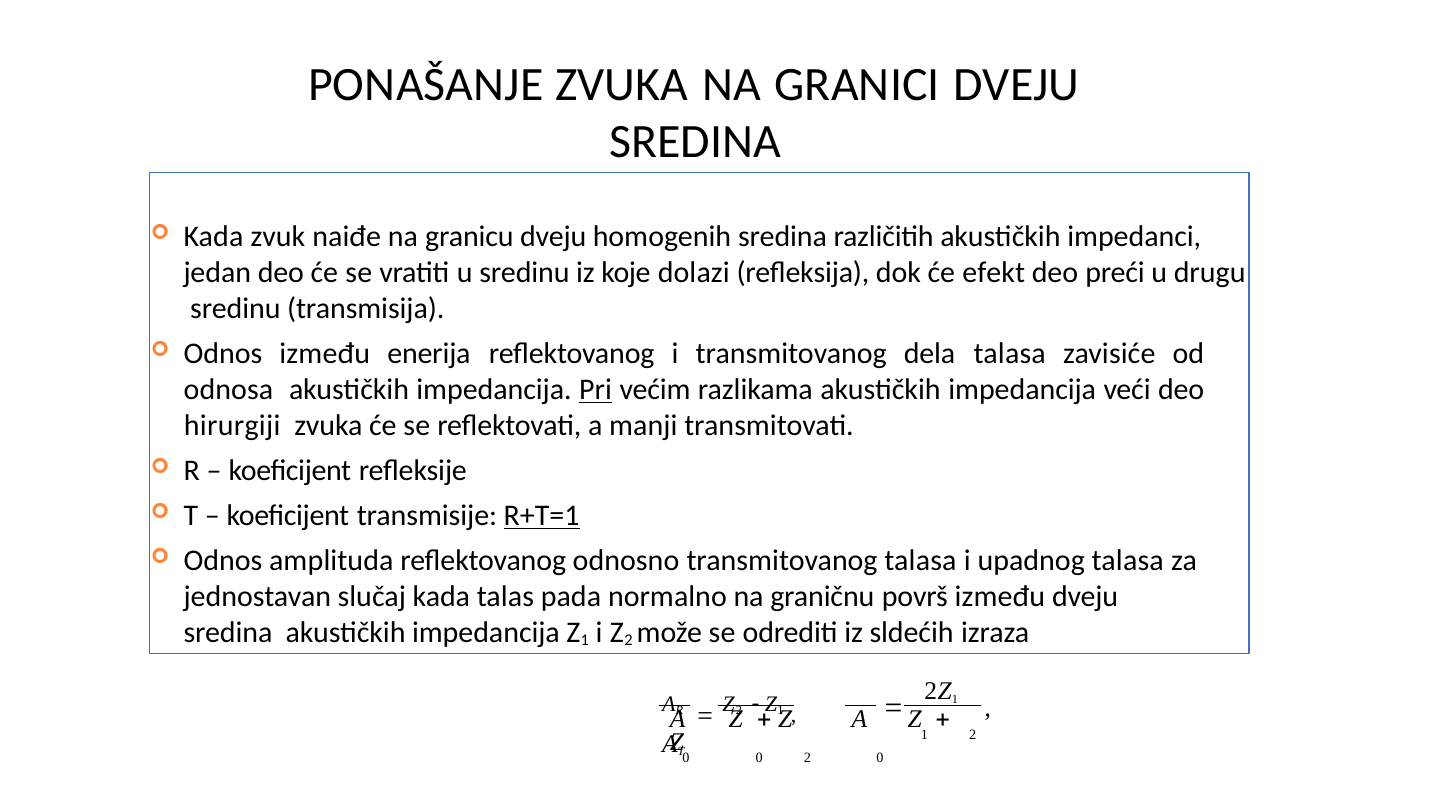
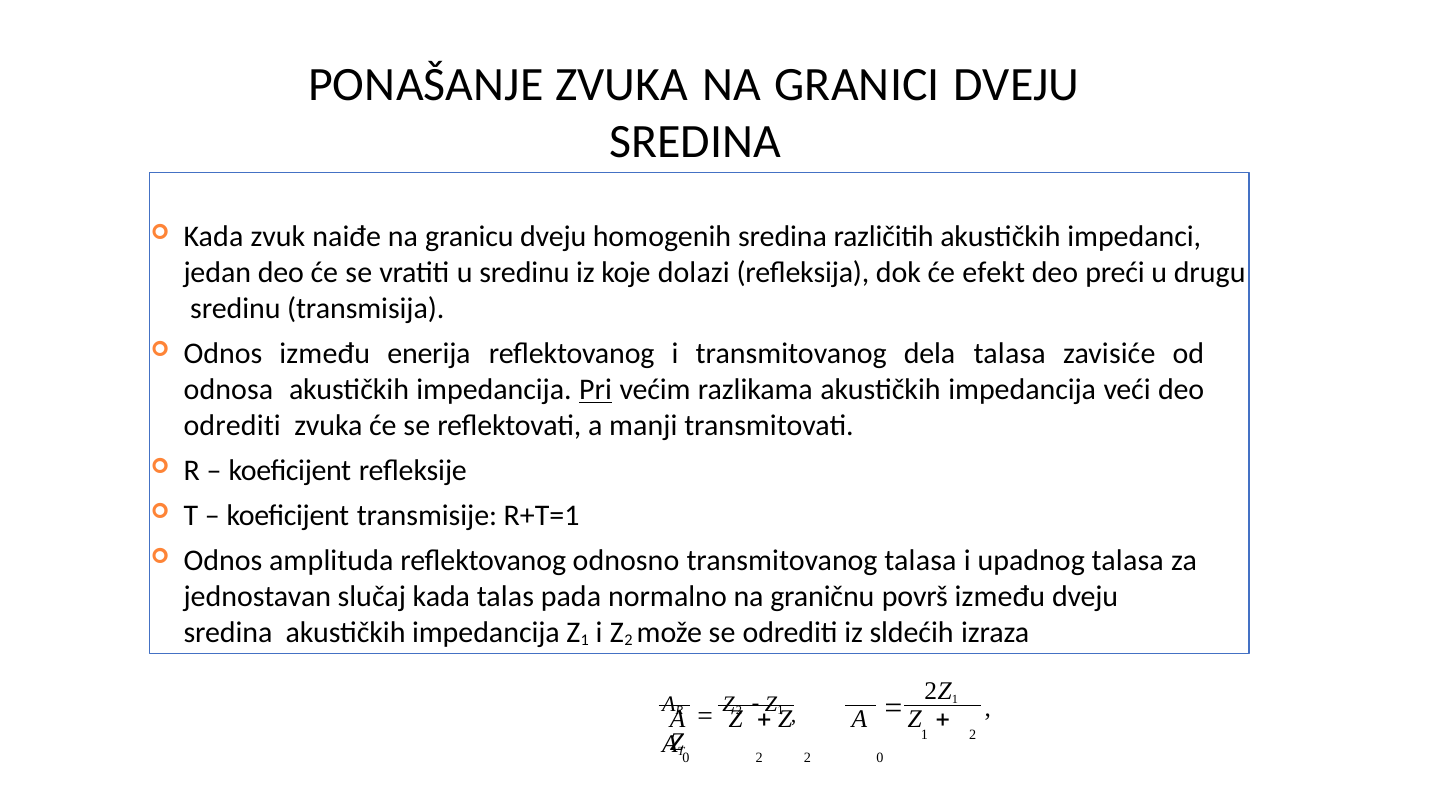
hirurgiji at (232, 426): hirurgiji -> odrediti
R+T=1 underline: present -> none
0 at (759, 758): 0 -> 2
